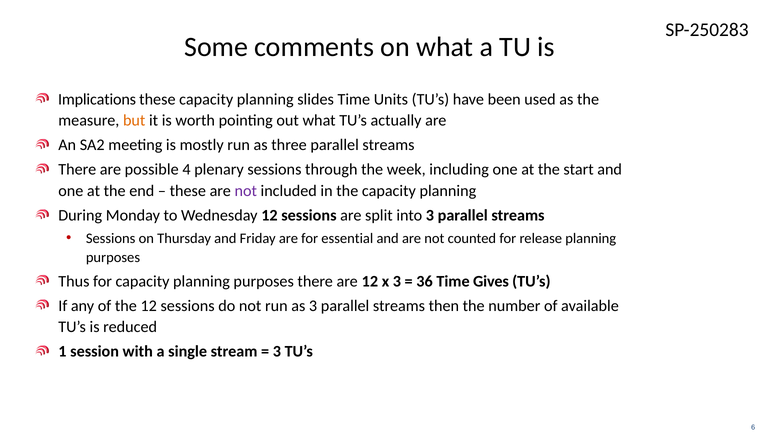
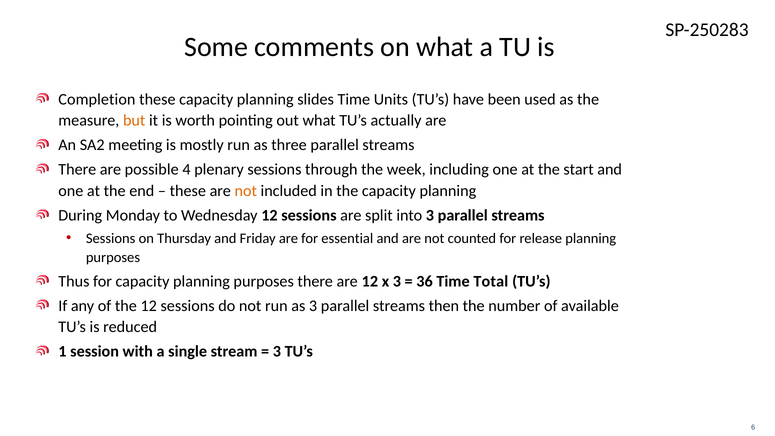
Implications: Implications -> Completion
not at (246, 191) colour: purple -> orange
Gives: Gives -> Total
